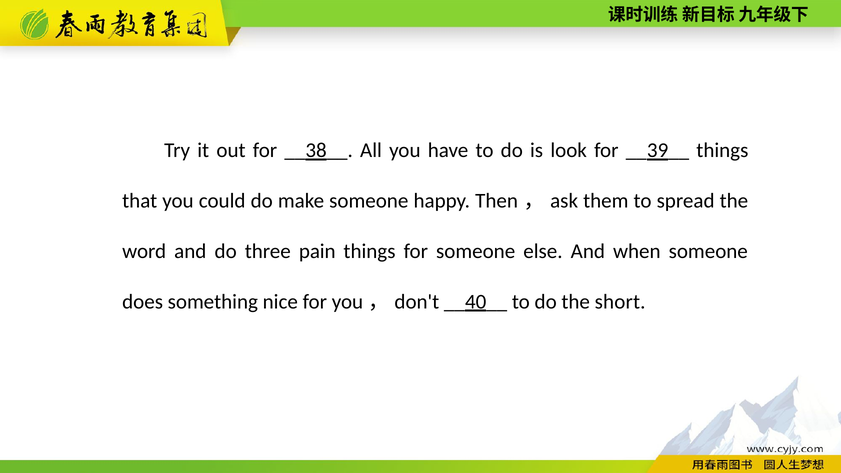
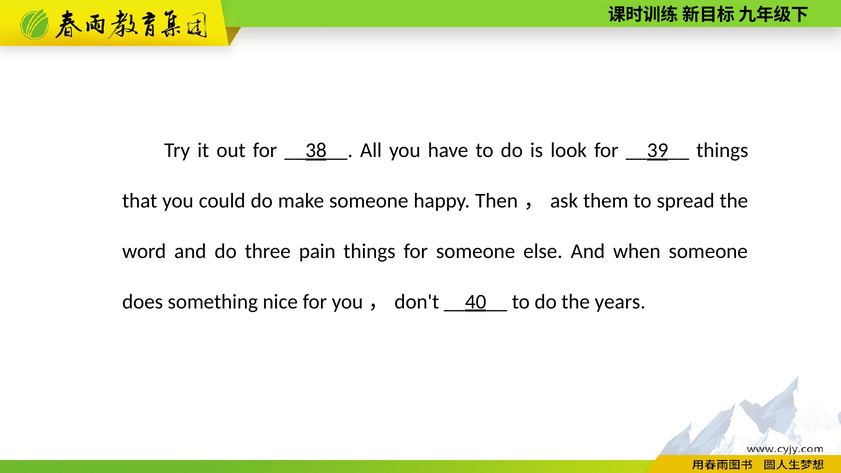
short: short -> years
